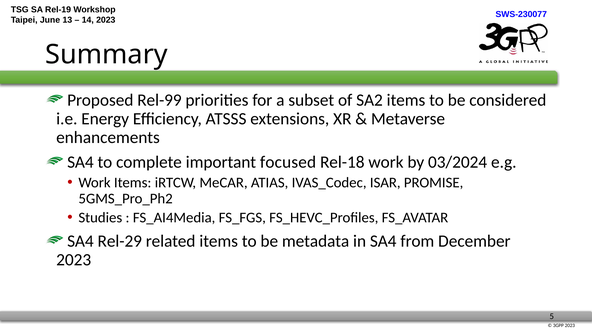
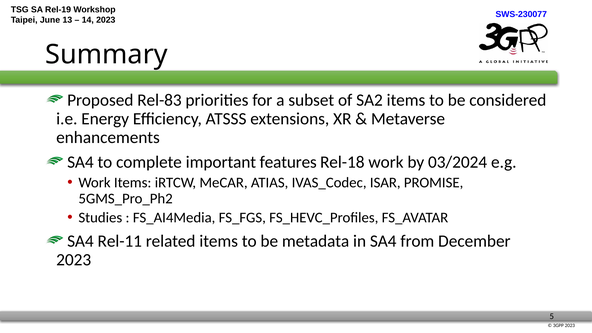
Rel-99: Rel-99 -> Rel-83
focused: focused -> features
Rel-29: Rel-29 -> Rel-11
